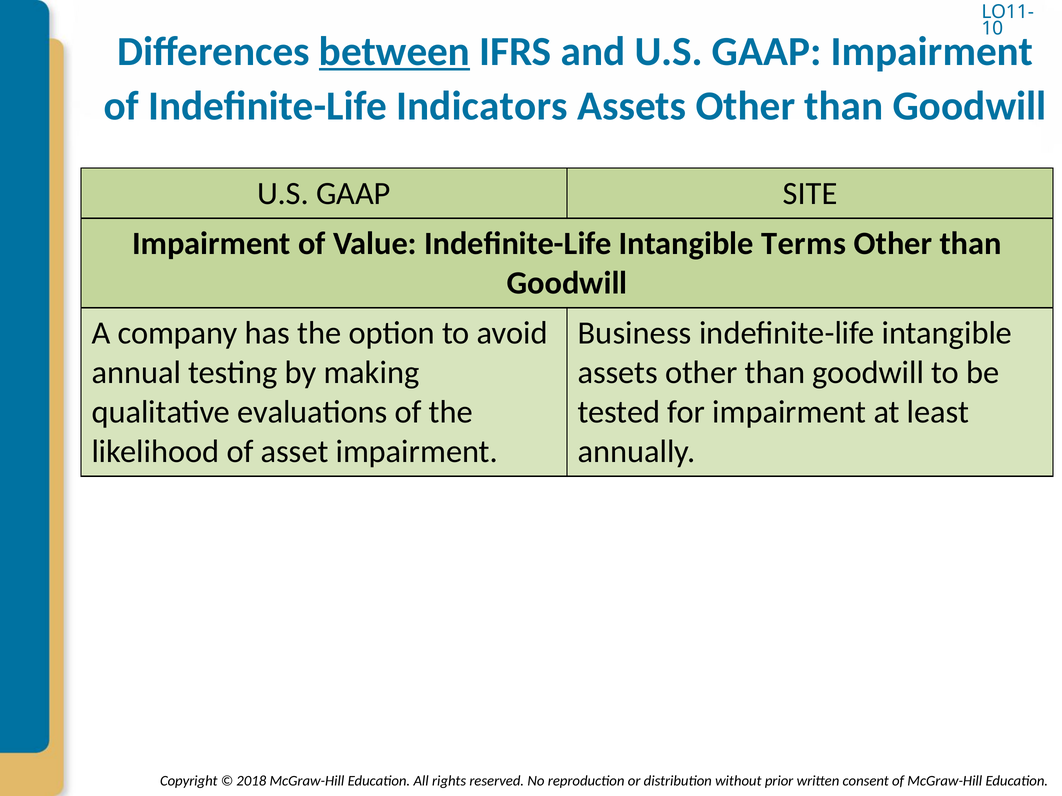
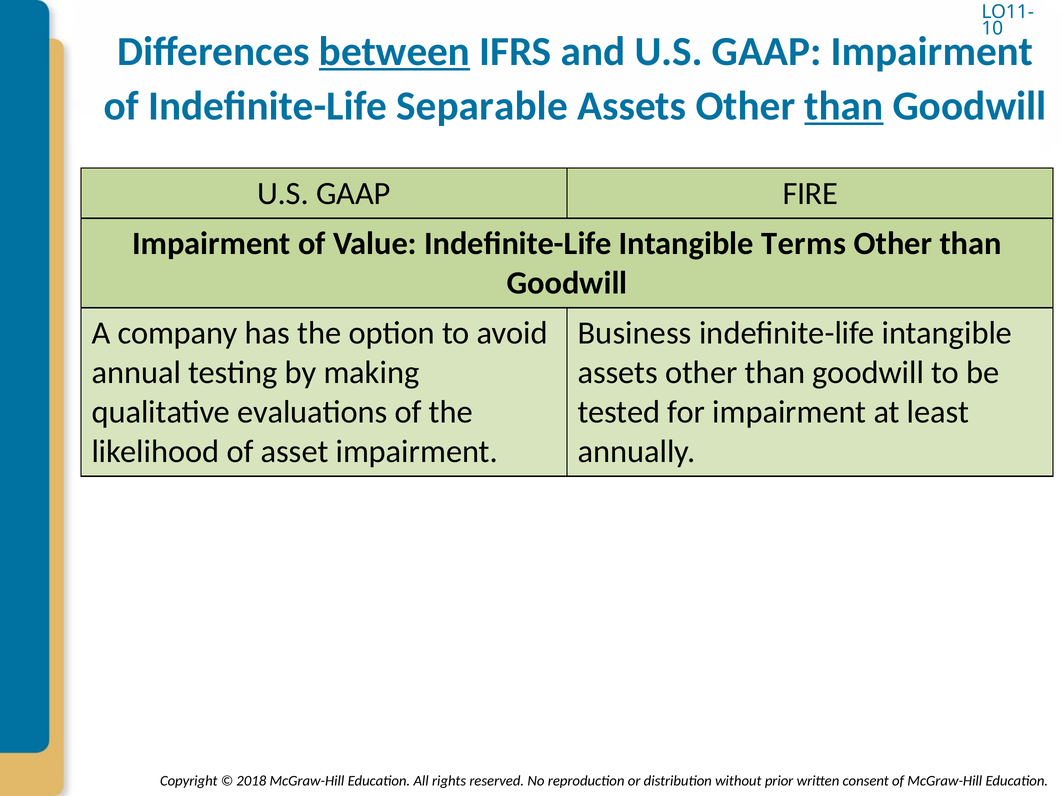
Indicators: Indicators -> Separable
than at (844, 106) underline: none -> present
SITE: SITE -> FIRE
